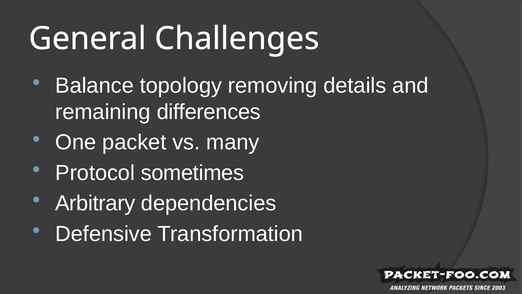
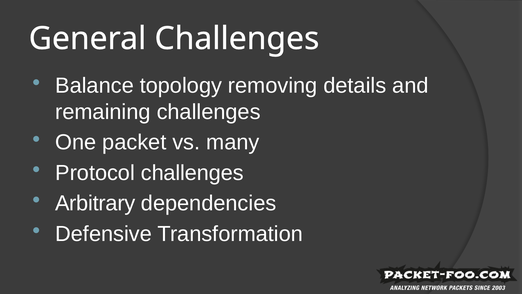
remaining differences: differences -> challenges
Protocol sometimes: sometimes -> challenges
